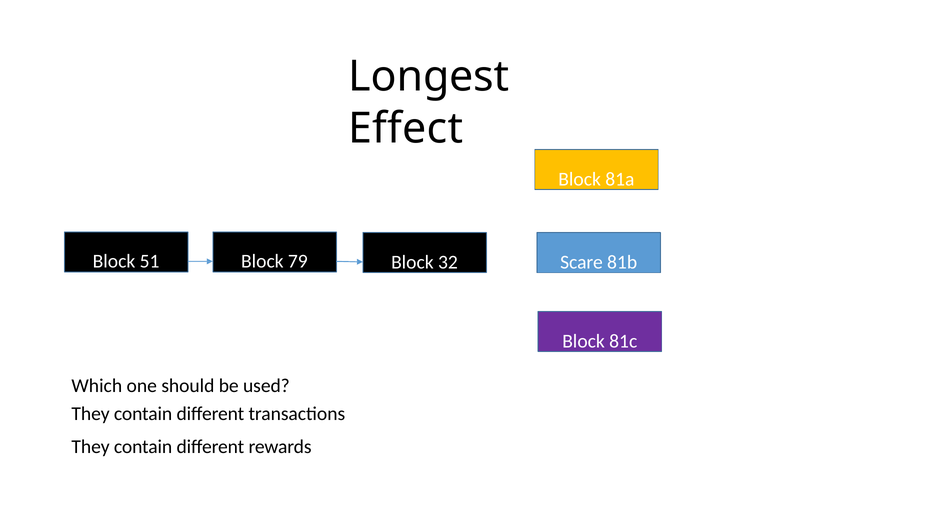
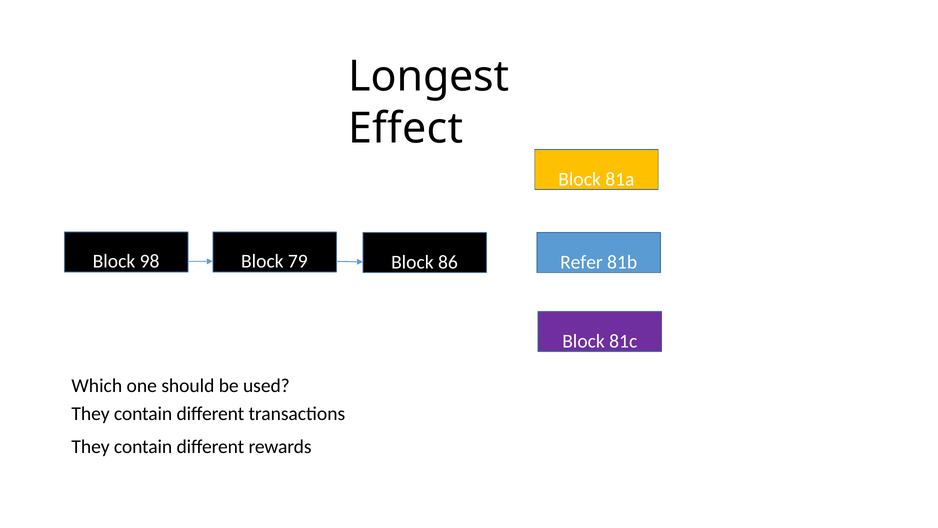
51: 51 -> 98
32: 32 -> 86
Scare: Scare -> Refer
